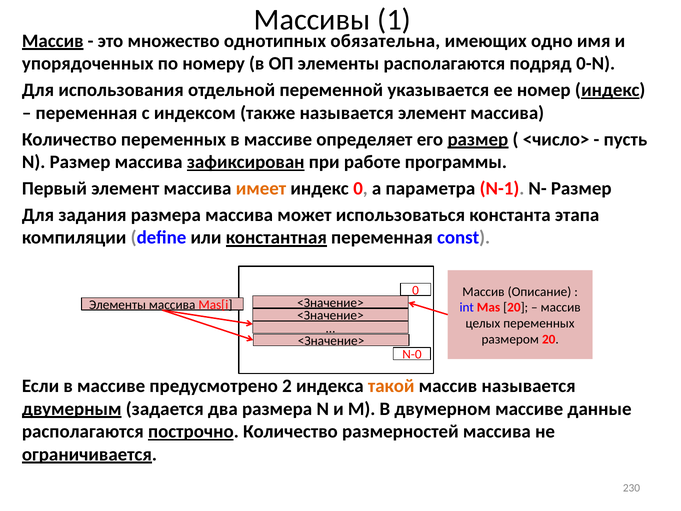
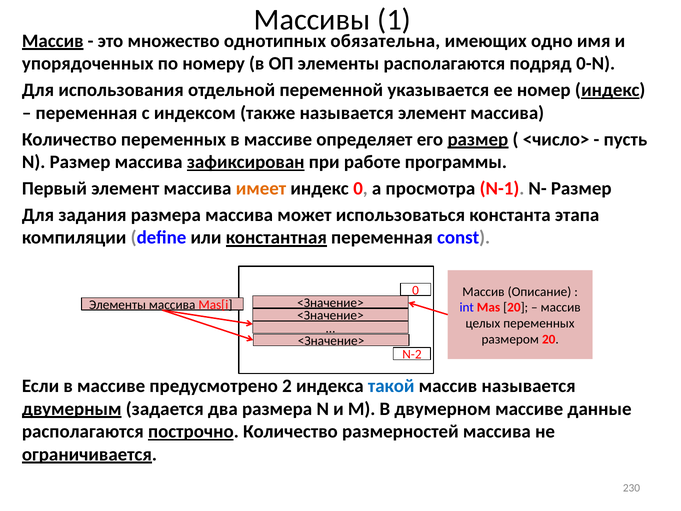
параметра: параметра -> просмотра
N-0: N-0 -> N-2
такой colour: orange -> blue
